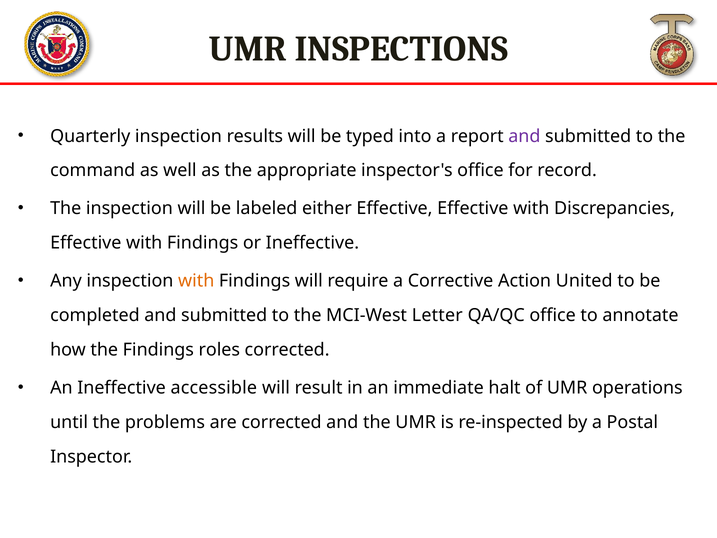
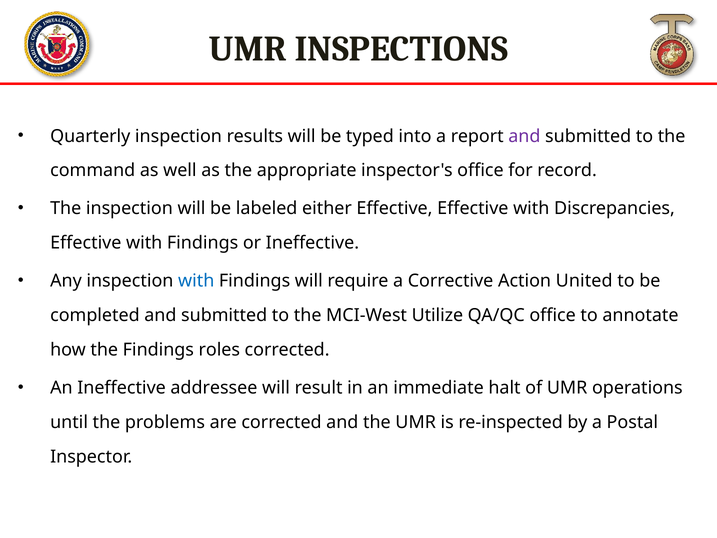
with at (196, 281) colour: orange -> blue
Letter: Letter -> Utilize
accessible: accessible -> addressee
